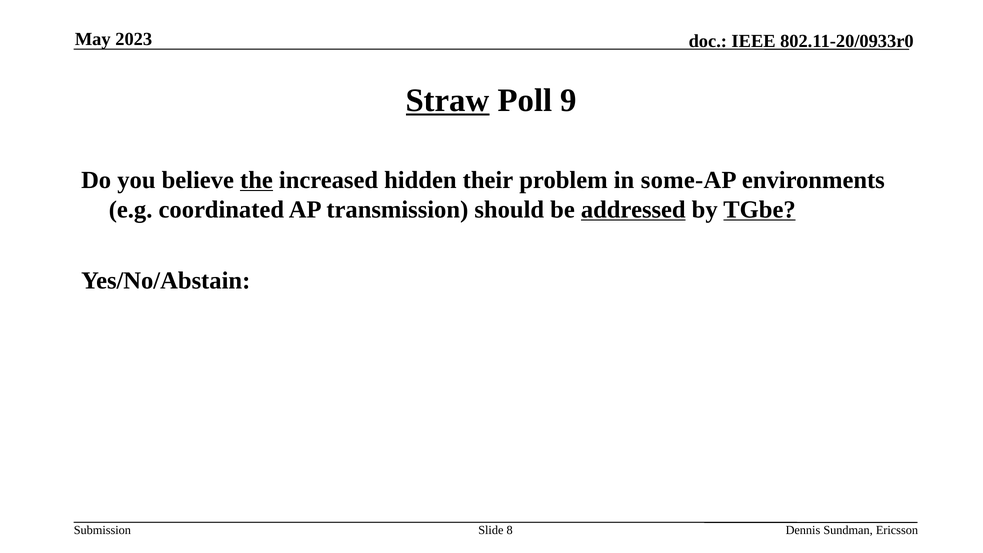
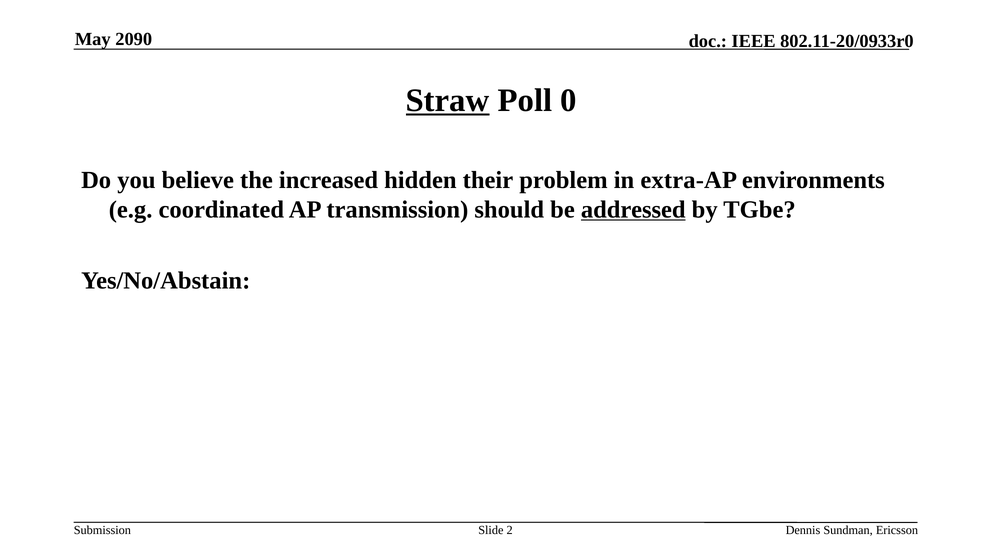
2023: 2023 -> 2090
9: 9 -> 0
the underline: present -> none
some-AP: some-AP -> extra-AP
TGbe underline: present -> none
8: 8 -> 2
